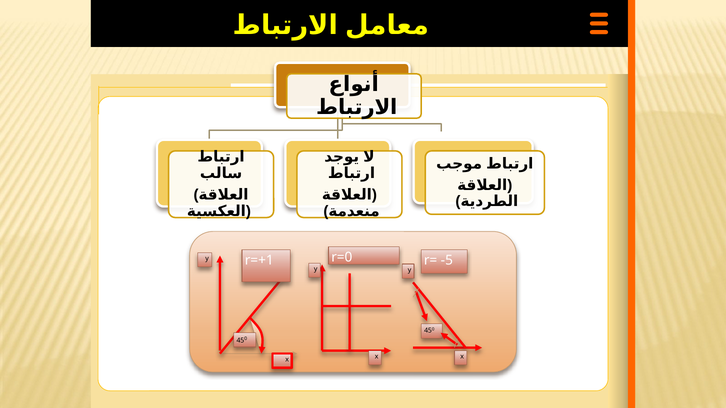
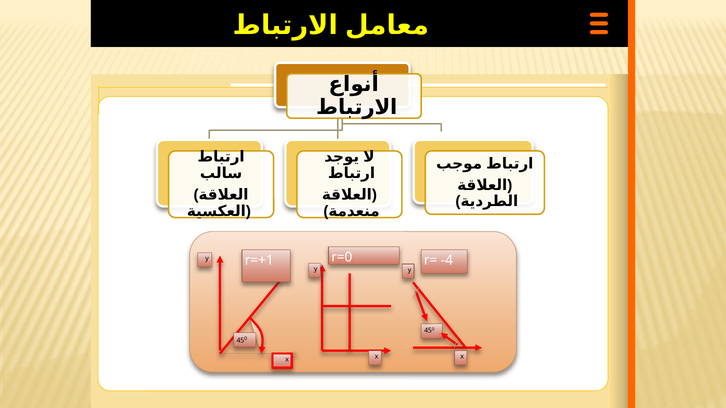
-5: -5 -> -4
